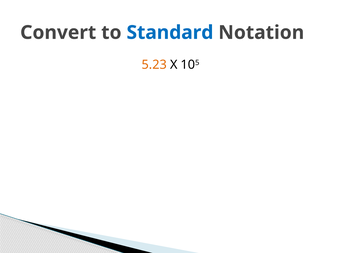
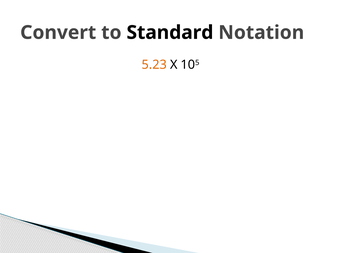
Standard colour: blue -> black
